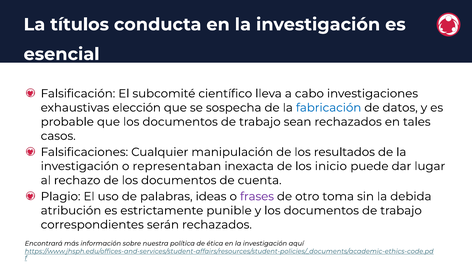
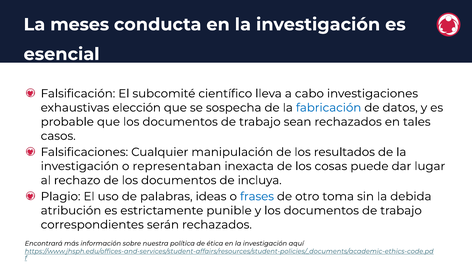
títulos: títulos -> meses
inicio: inicio -> cosas
cuenta: cuenta -> incluya
frases colour: purple -> blue
